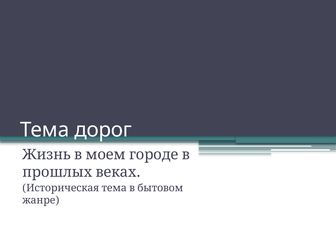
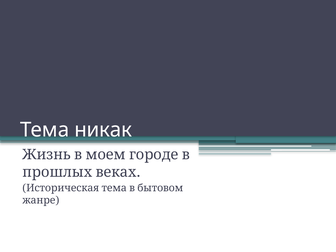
дорог: дорог -> никак
